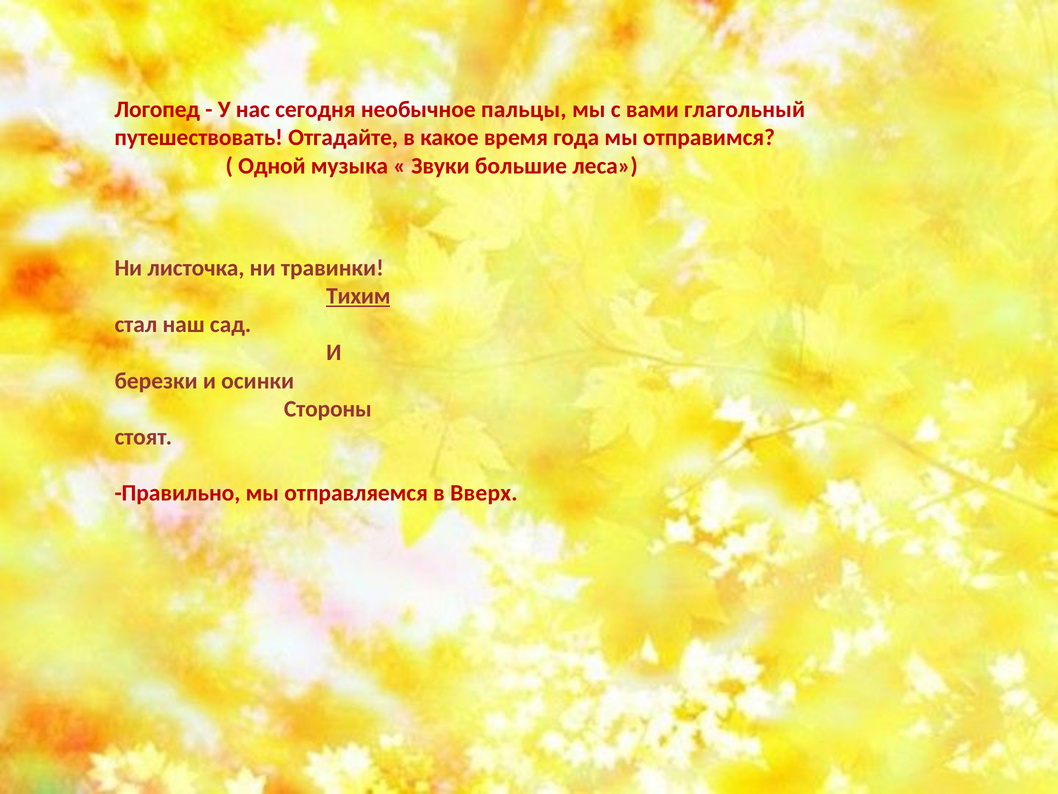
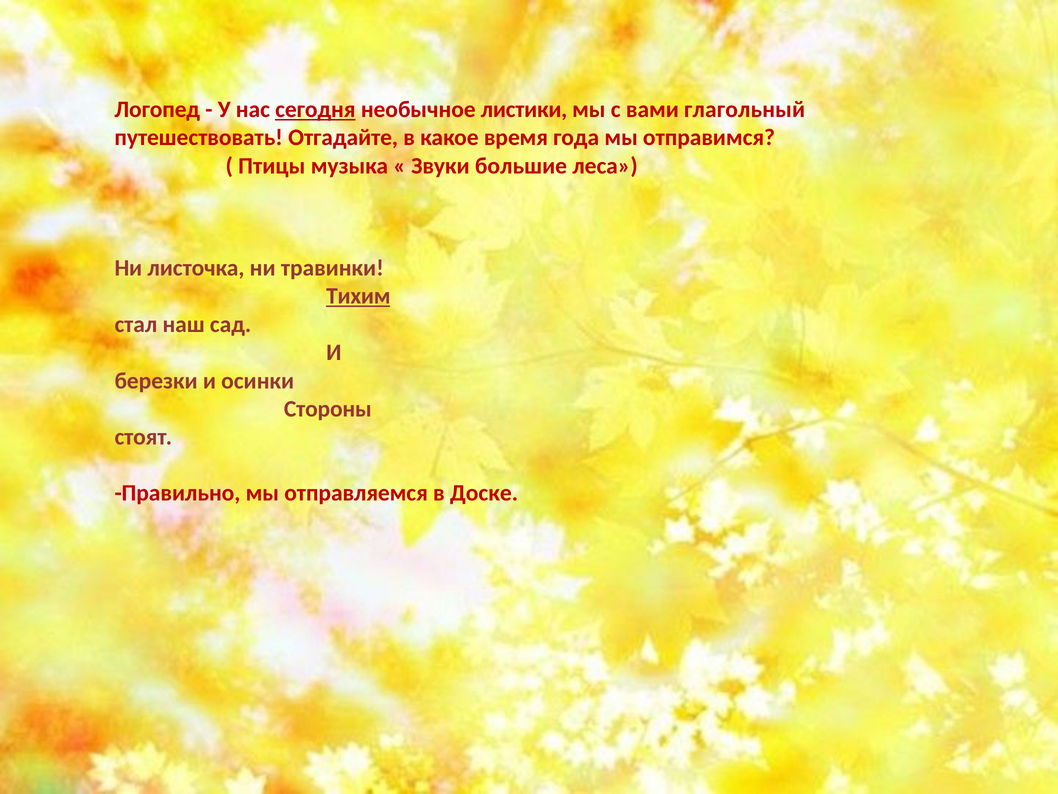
сегодня underline: none -> present
пальцы: пальцы -> листики
Одной: Одной -> Птицы
Вверх: Вверх -> Доске
